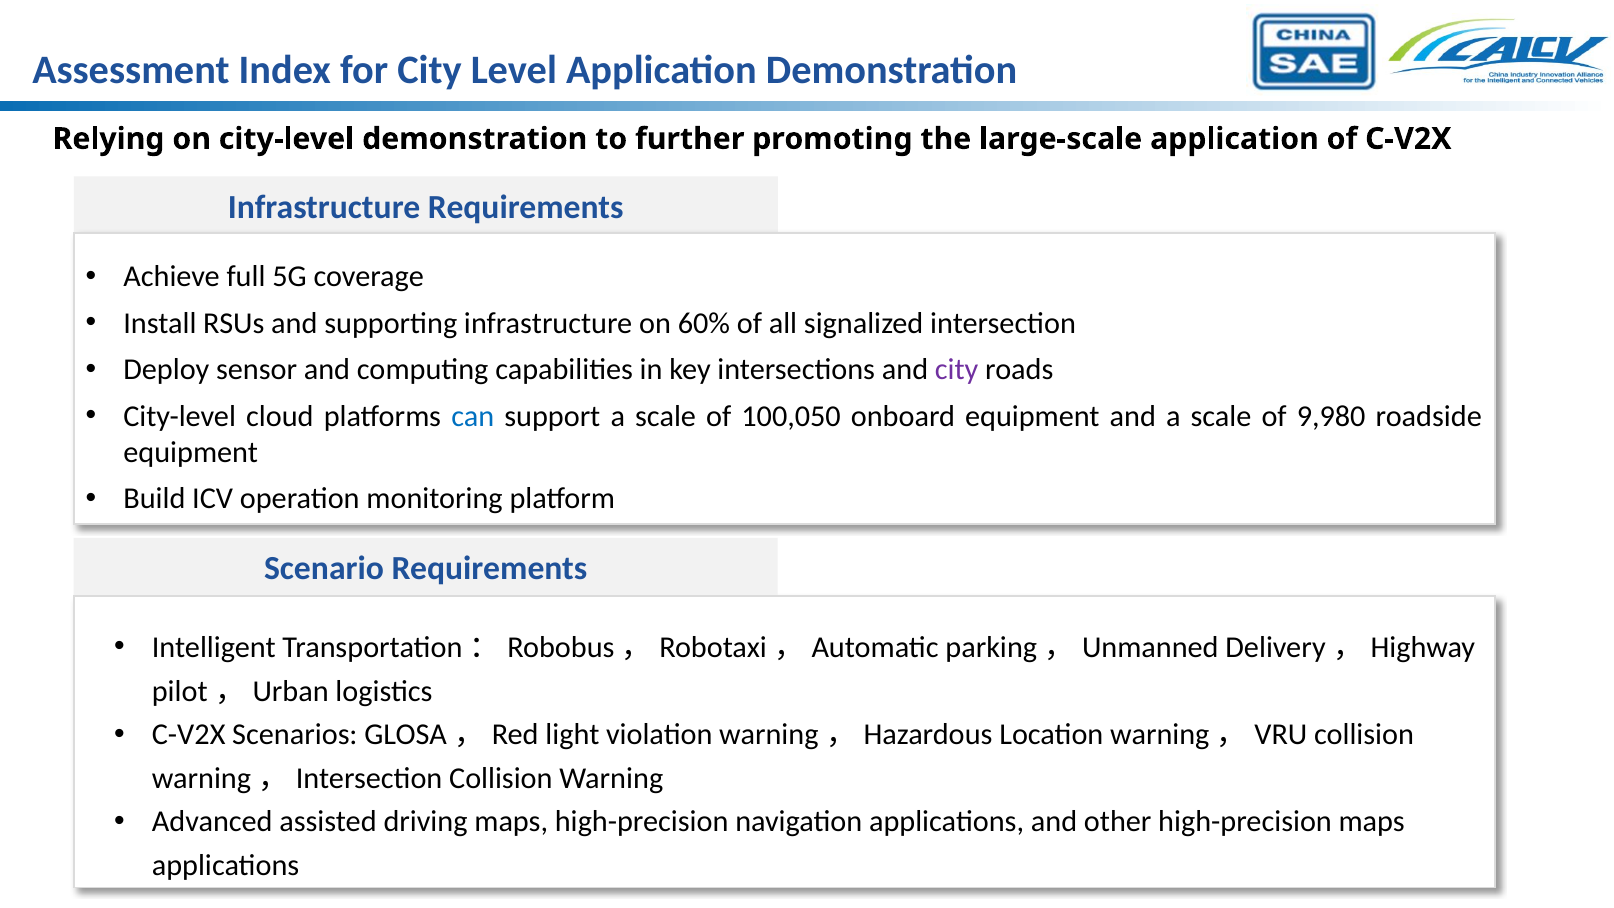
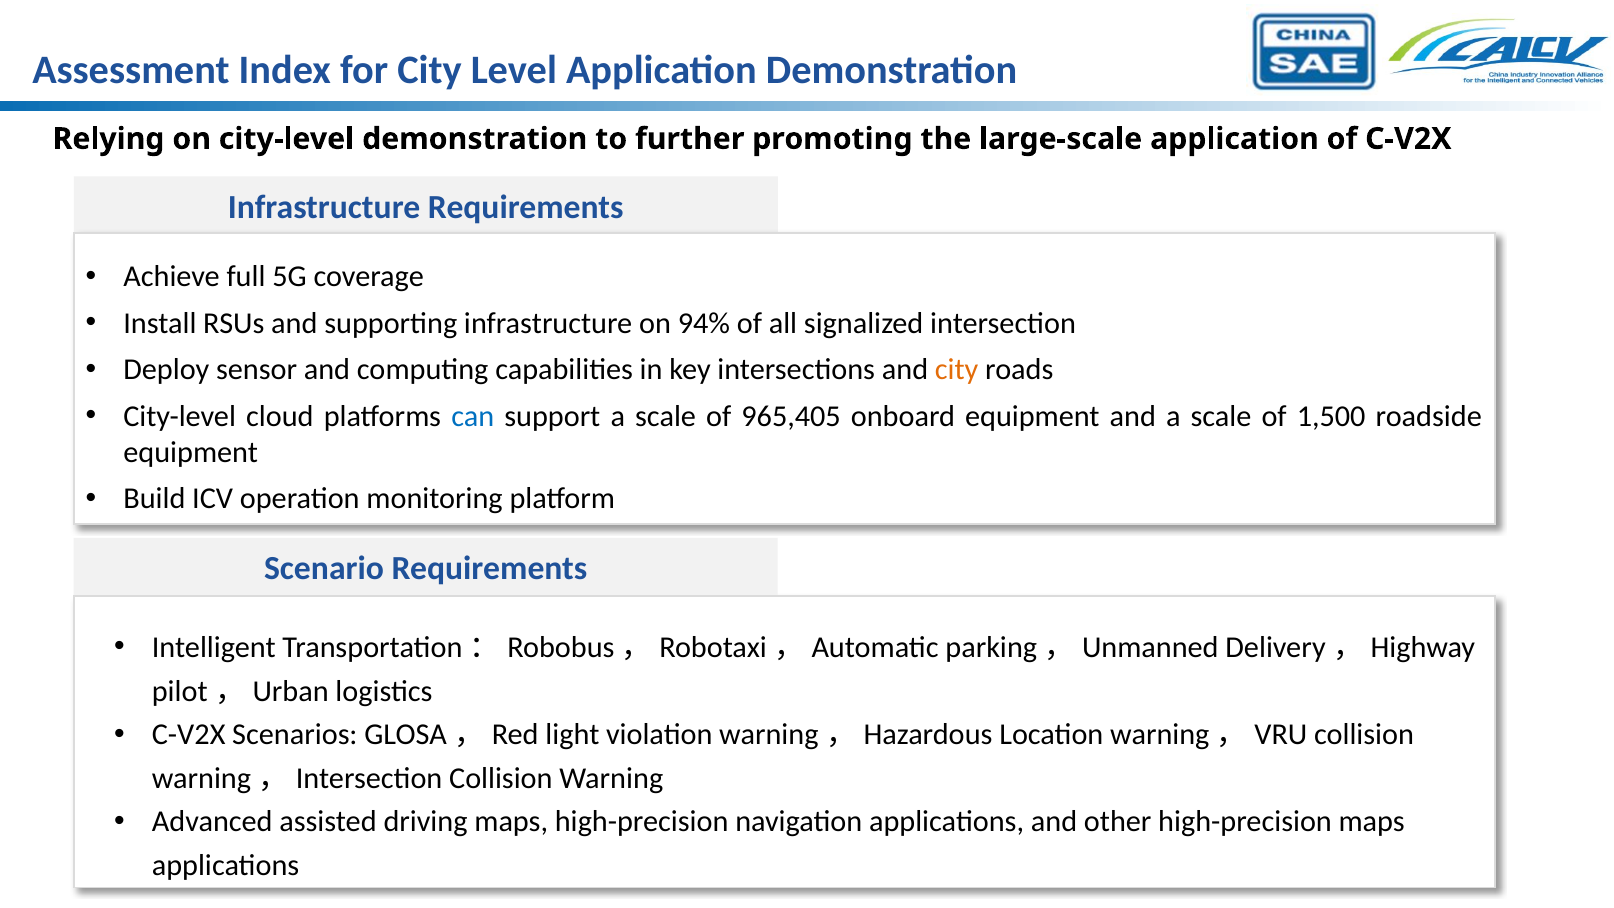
60%: 60% -> 94%
city at (957, 370) colour: purple -> orange
100,050: 100,050 -> 965,405
9,980: 9,980 -> 1,500
